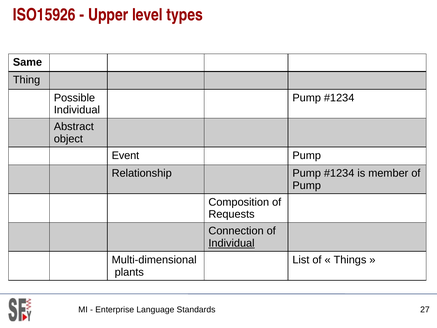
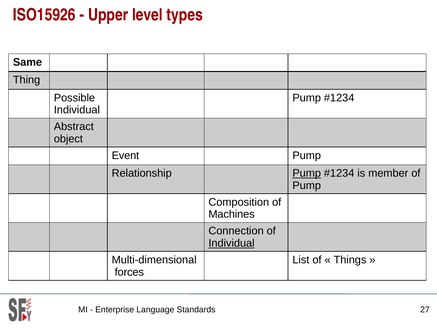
Pump at (307, 173) underline: none -> present
Requests: Requests -> Machines
plants: plants -> forces
